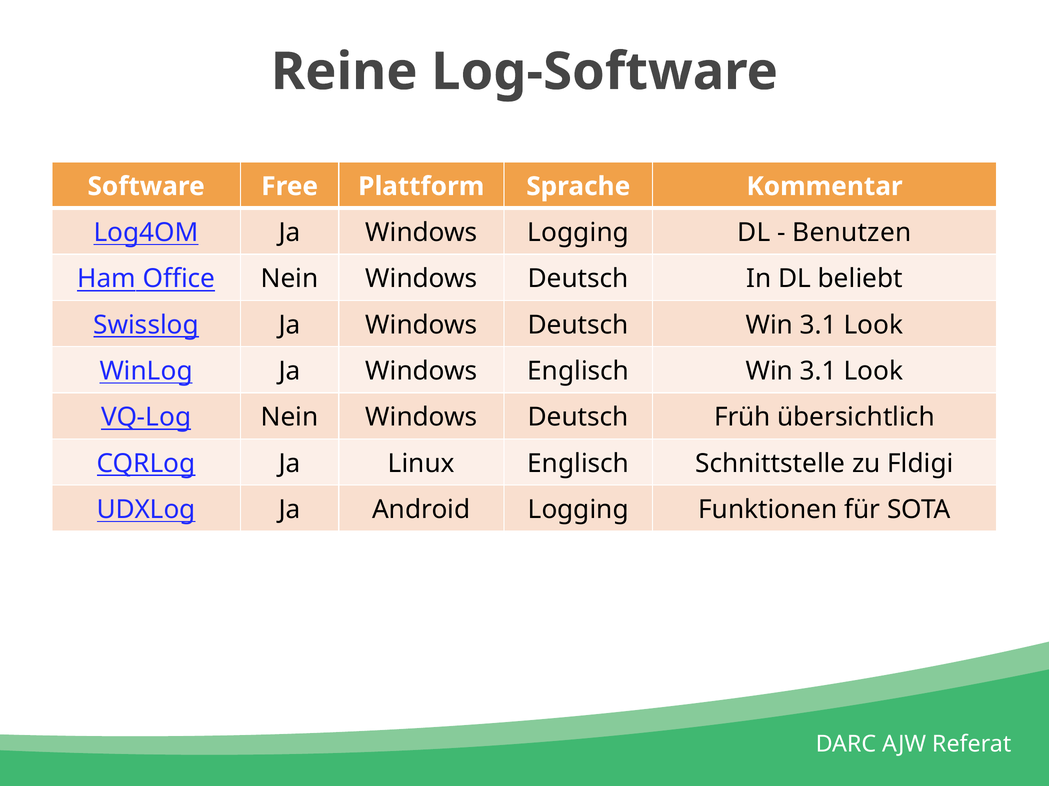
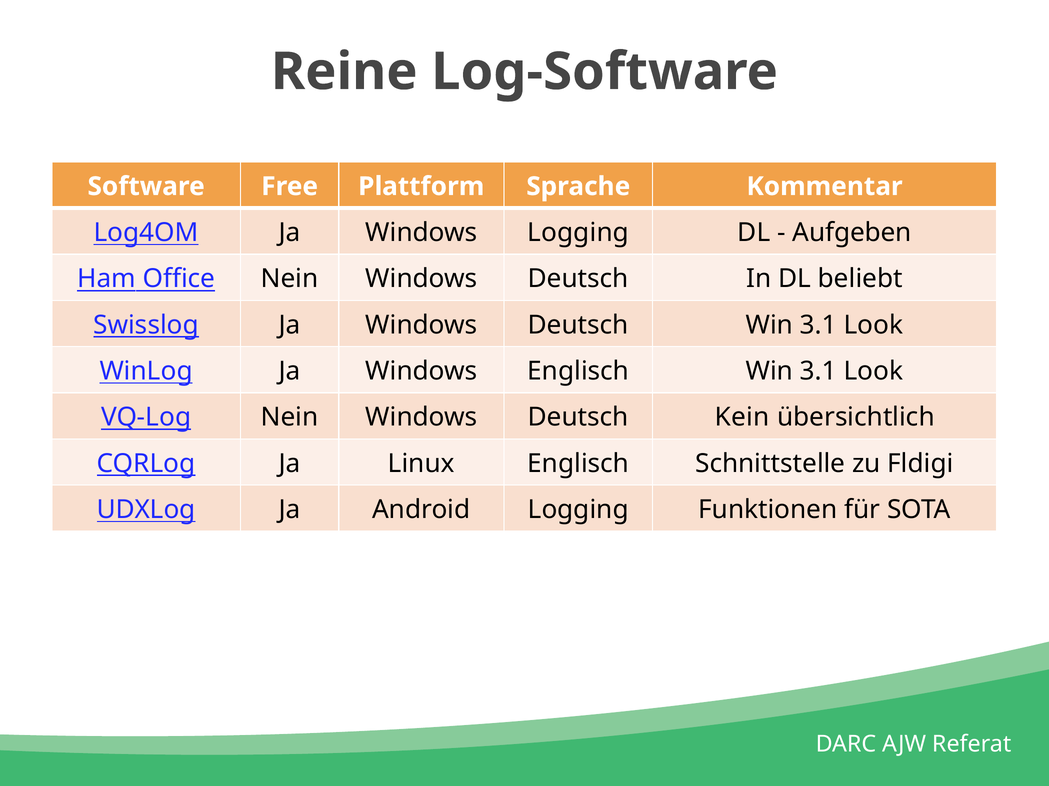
Benutzen: Benutzen -> Aufgeben
Früh: Früh -> Kein
